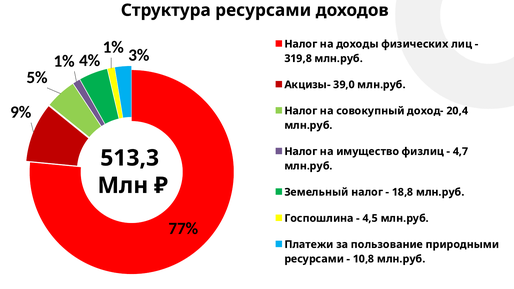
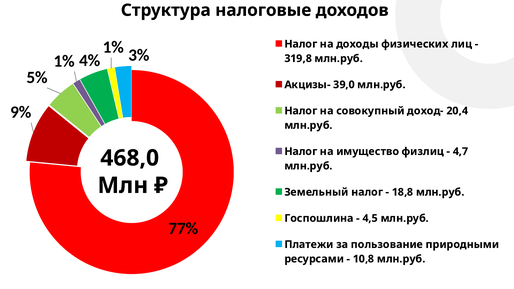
Структура ресурсами: ресурсами -> налоговые
513,3: 513,3 -> 468,0
